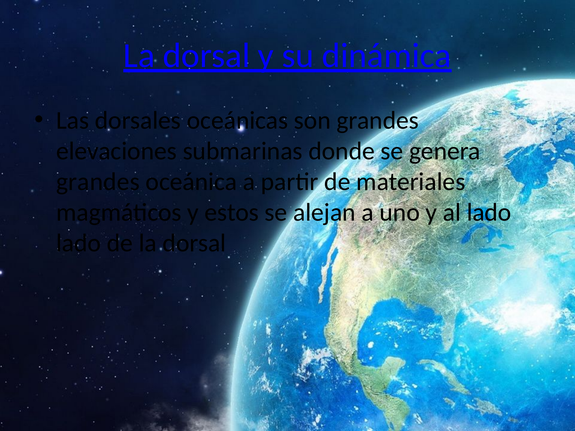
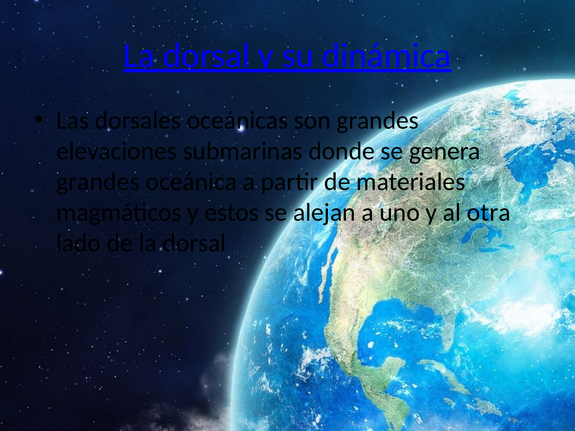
al lado: lado -> otra
